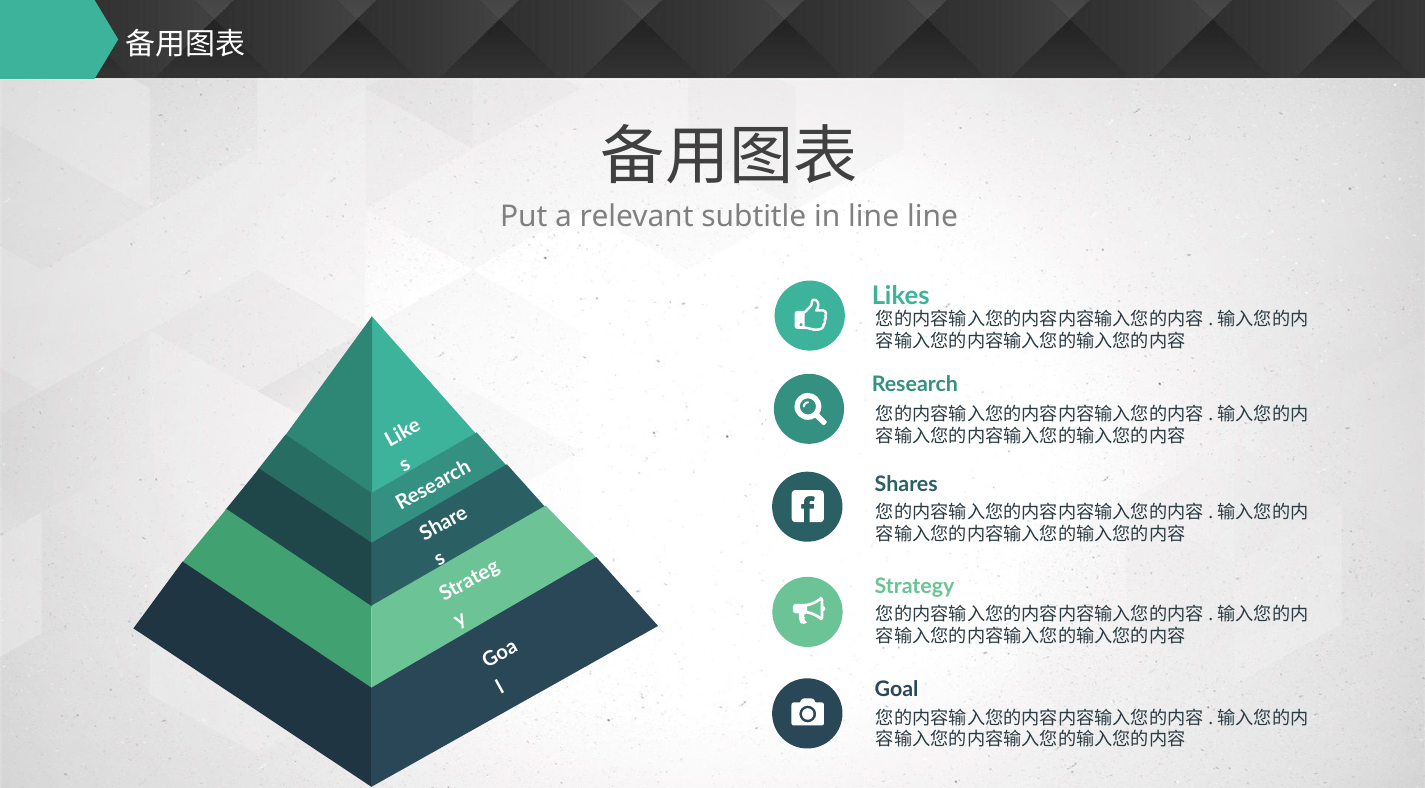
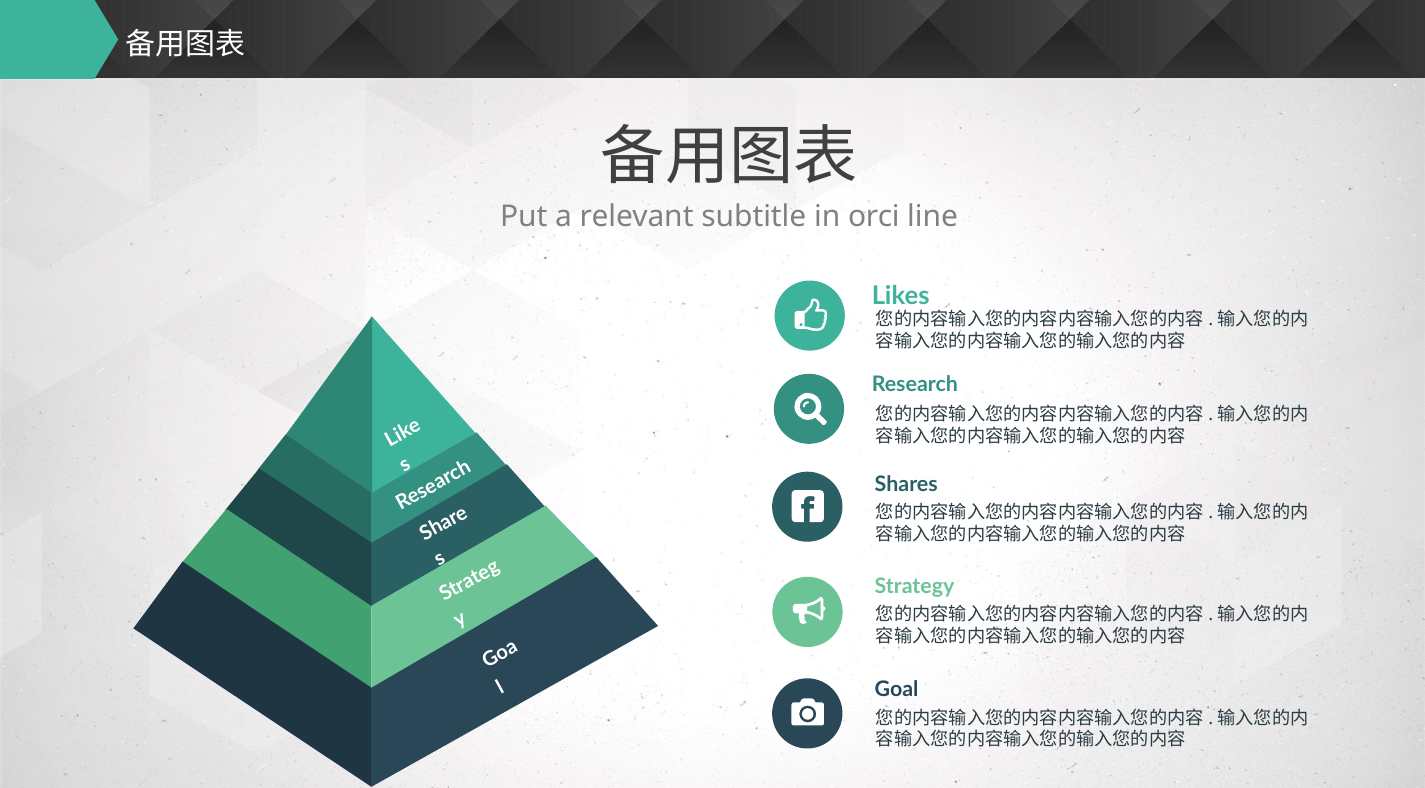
in line: line -> orci
